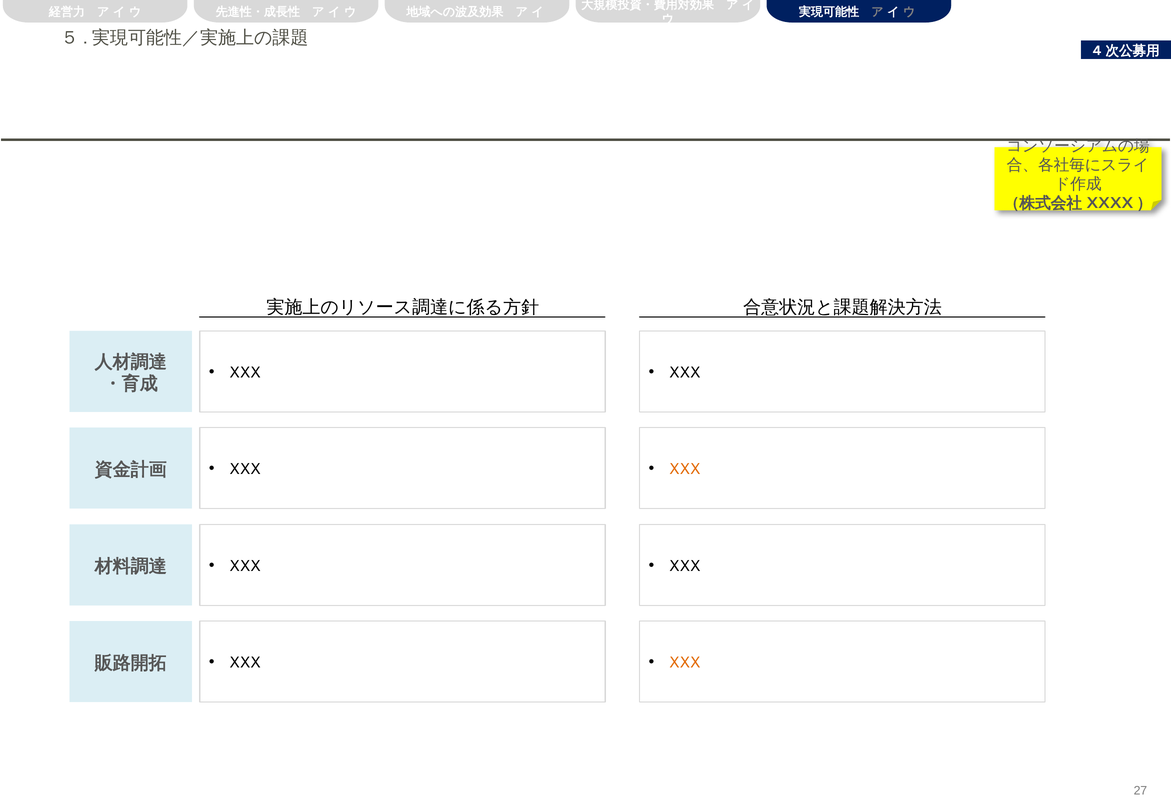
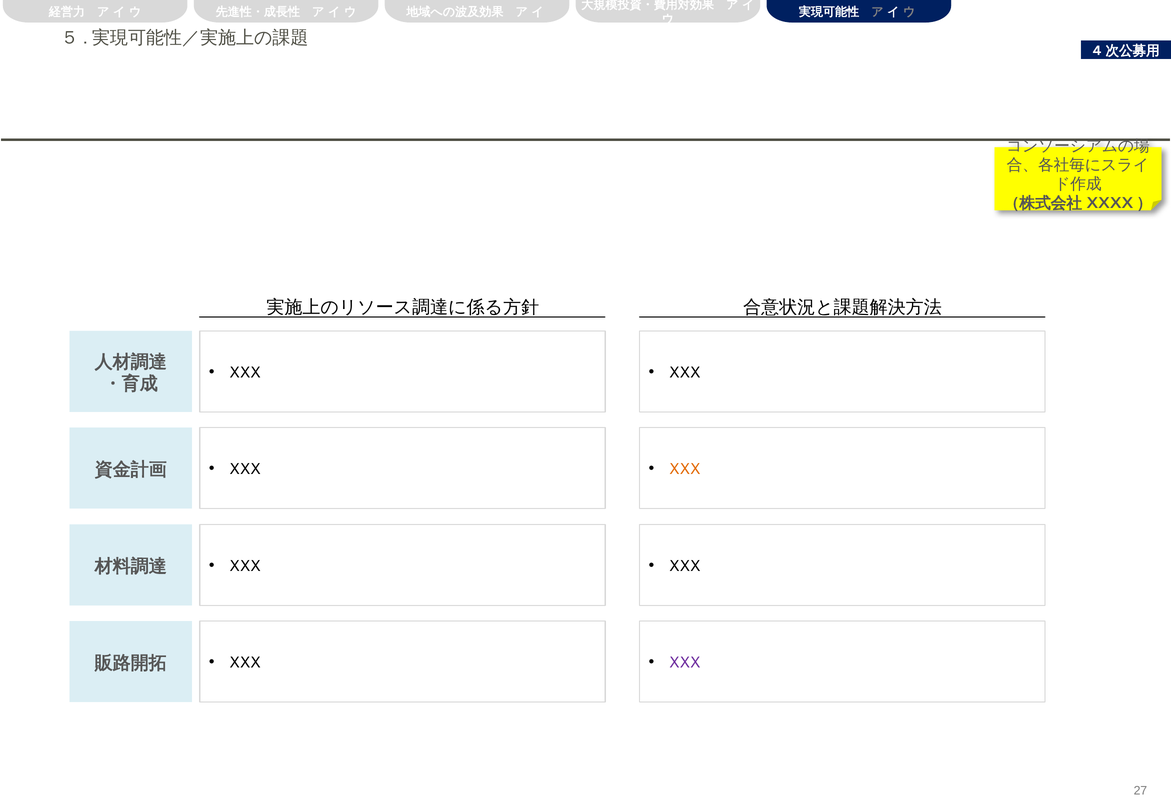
XXX at (685, 662) colour: orange -> purple
